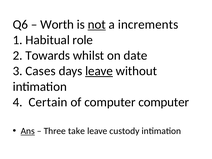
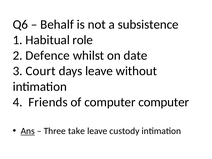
Worth: Worth -> Behalf
not underline: present -> none
increments: increments -> subsistence
Towards: Towards -> Defence
Cases: Cases -> Court
leave at (99, 71) underline: present -> none
Certain: Certain -> Friends
